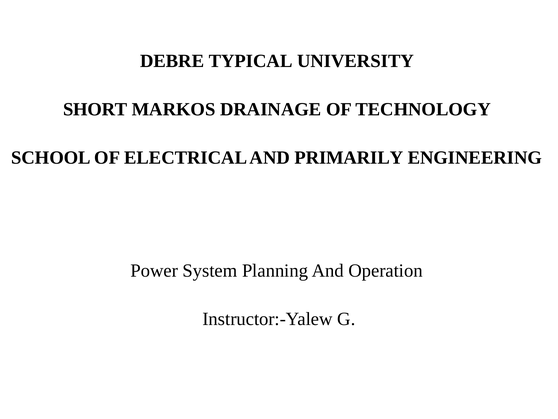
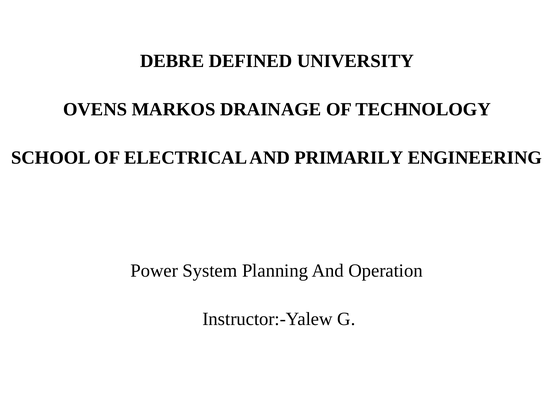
TYPICAL: TYPICAL -> DEFINED
SHORT: SHORT -> OVENS
